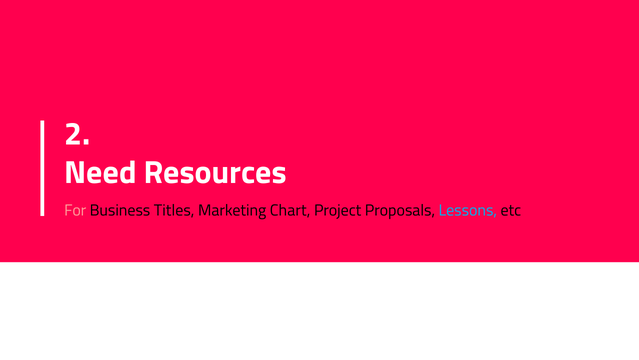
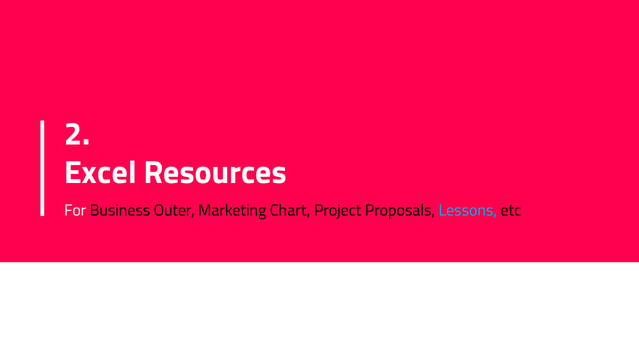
Need: Need -> Excel
For colour: pink -> white
Titles: Titles -> Outer
